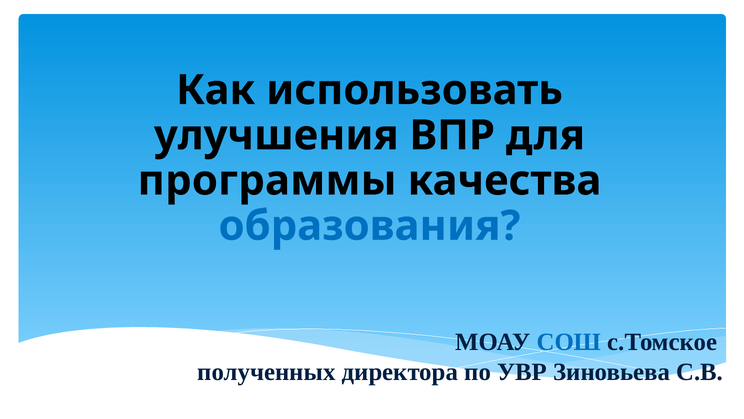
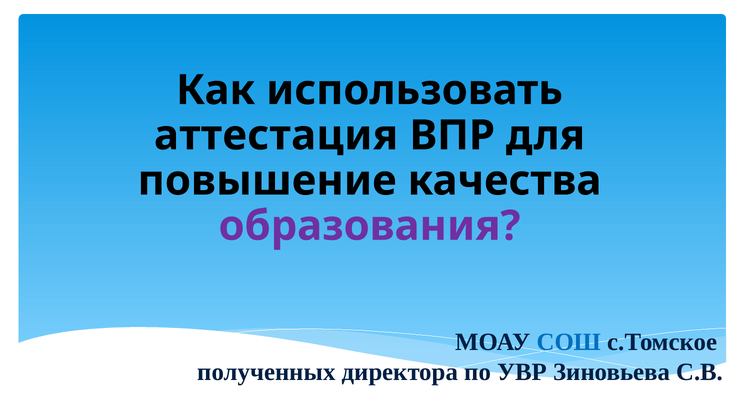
улучшения: улучшения -> аттестация
программы: программы -> повышение
образования colour: blue -> purple
